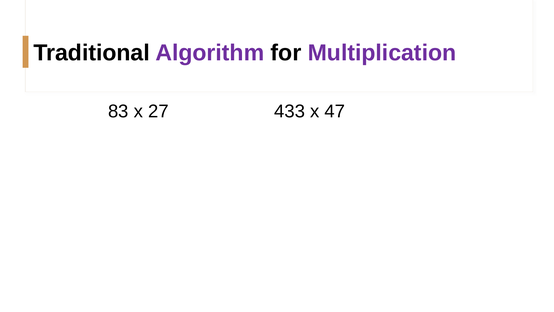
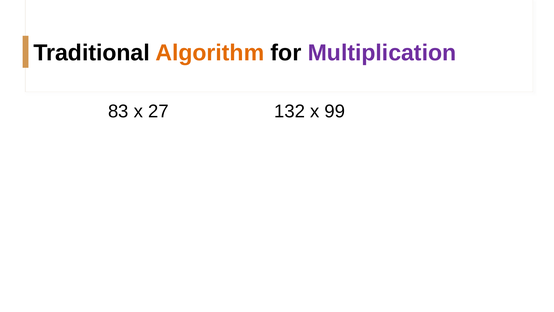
Algorithm colour: purple -> orange
433: 433 -> 132
47: 47 -> 99
